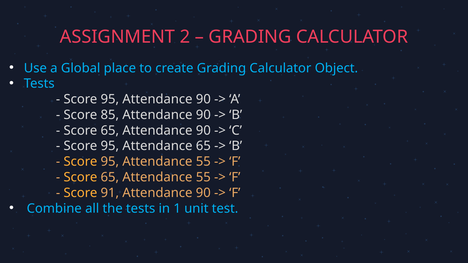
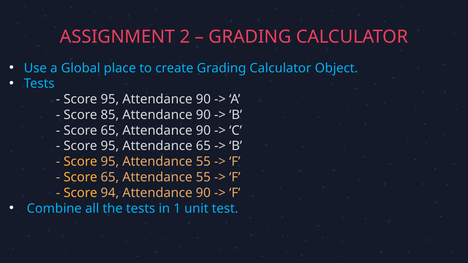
91: 91 -> 94
